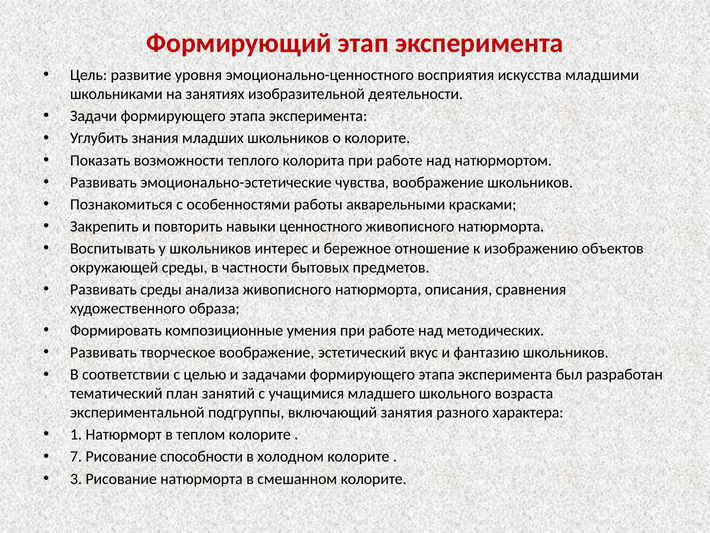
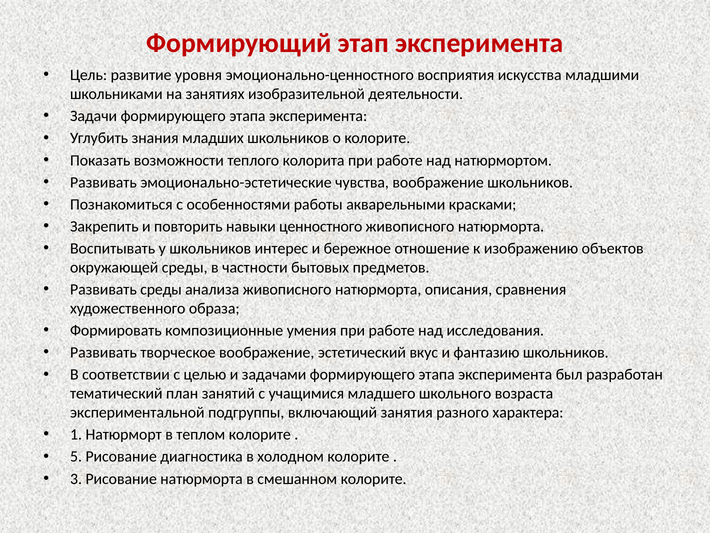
методических: методических -> исследования
7: 7 -> 5
способности: способности -> диагностика
